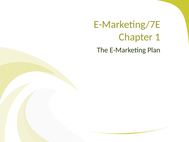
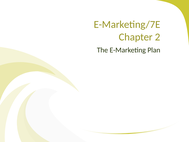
1: 1 -> 2
